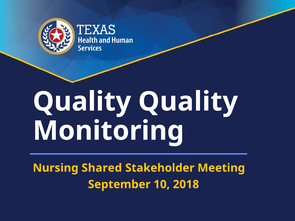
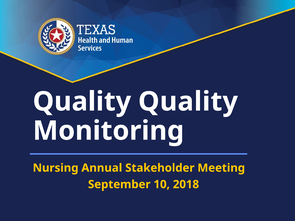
Shared: Shared -> Annual
